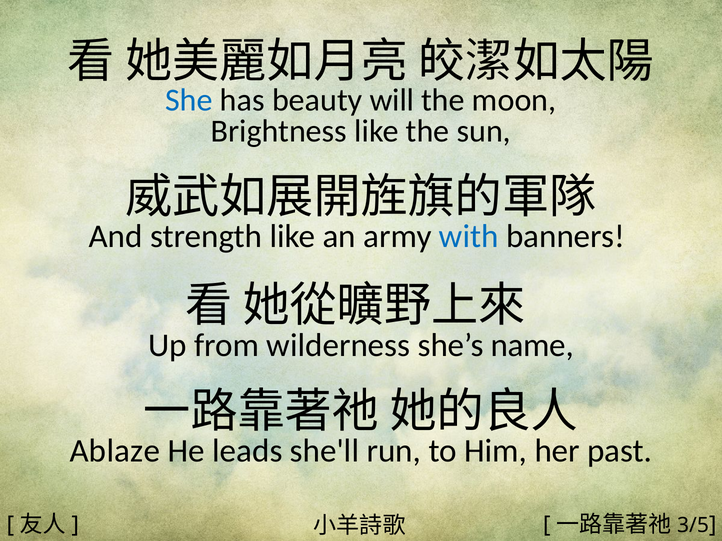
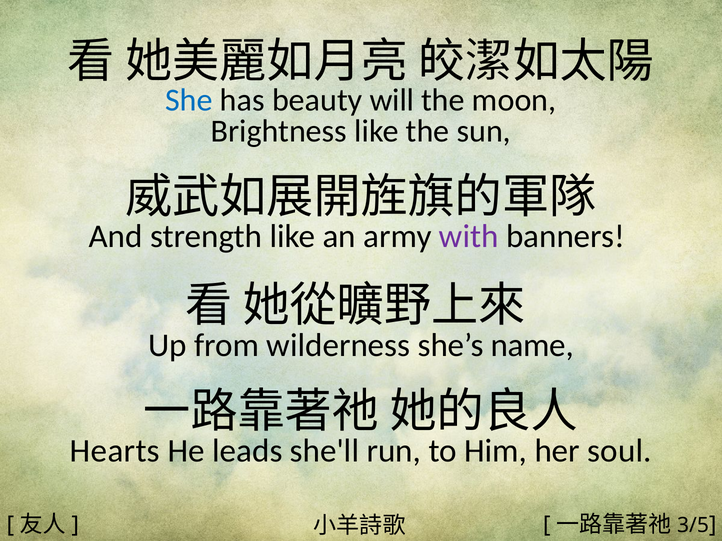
with colour: blue -> purple
Ablaze: Ablaze -> Hearts
past: past -> soul
